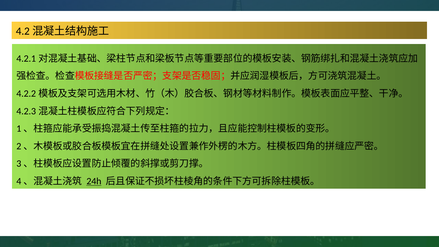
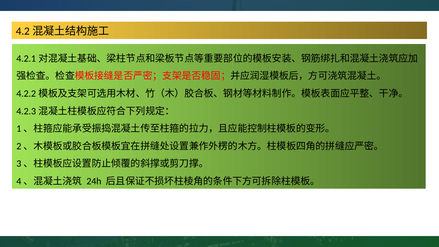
24h underline: present -> none
